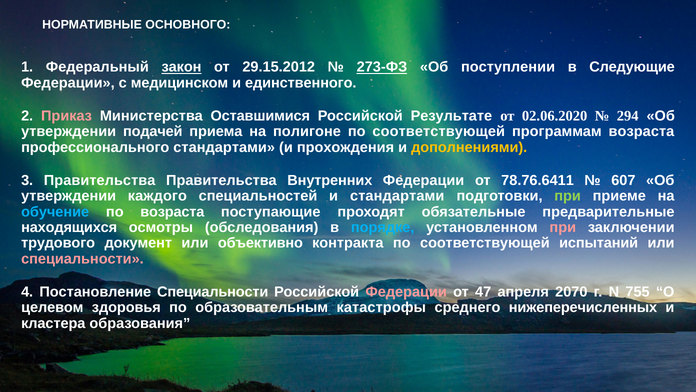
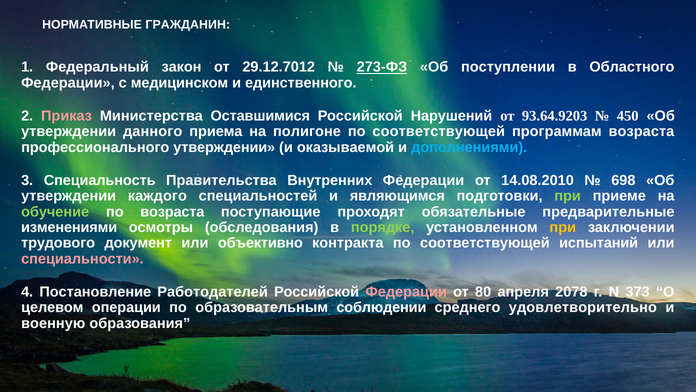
ОСНОВНОГО: ОСНОВНОГО -> ГРАЖДАНИН
закон underline: present -> none
29.15.2012: 29.15.2012 -> 29.12.7012
Следующие: Следующие -> Областного
Результате: Результате -> Нарушений
02.06.2020: 02.06.2020 -> 93.64.9203
294: 294 -> 450
подачей: подачей -> данного
профессионального стандартами: стандартами -> утверждении
прохождения: прохождения -> оказываемой
дополнениями colour: yellow -> light blue
3 Правительства: Правительства -> Специальность
78.76.6411: 78.76.6411 -> 14.08.2010
607: 607 -> 698
и стандартами: стандартами -> являющимся
обучение colour: light blue -> light green
находящихся: находящихся -> изменениями
порядке colour: light blue -> light green
при at (563, 227) colour: pink -> yellow
Постановление Специальности: Специальности -> Работодателей
47: 47 -> 80
2070: 2070 -> 2078
755: 755 -> 373
здоровья: здоровья -> операции
катастрофы: катастрофы -> соблюдении
нижеперечисленных: нижеперечисленных -> удовлетворительно
кластера: кластера -> военную
